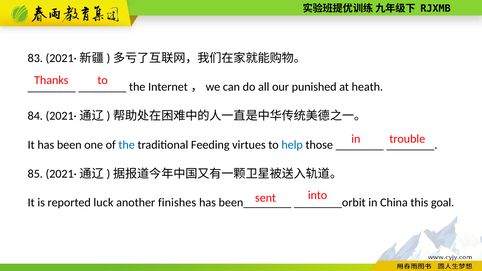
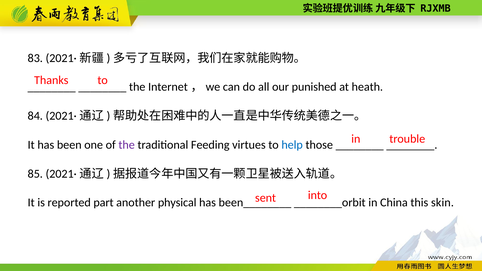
the at (127, 145) colour: blue -> purple
luck: luck -> part
finishes: finishes -> physical
goal: goal -> skin
